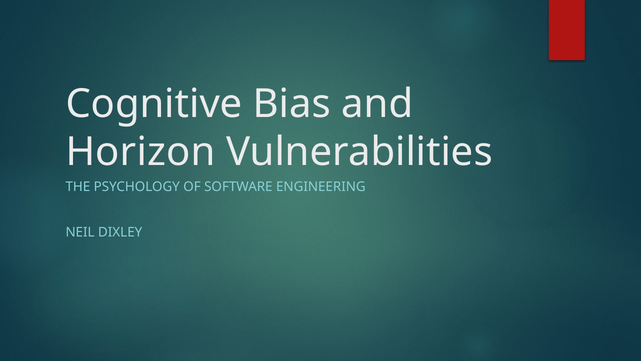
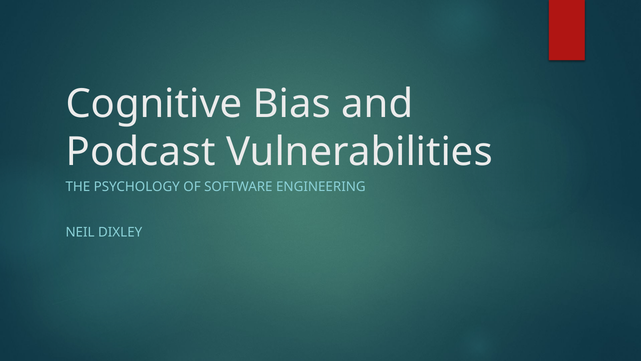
Horizon: Horizon -> Podcast
